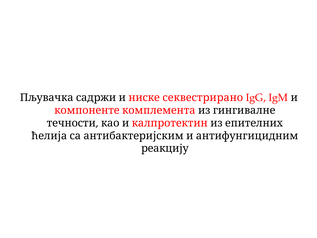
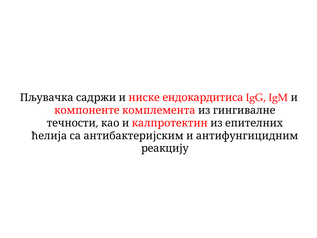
секвестрирано: секвестрирано -> ендокардитиса
